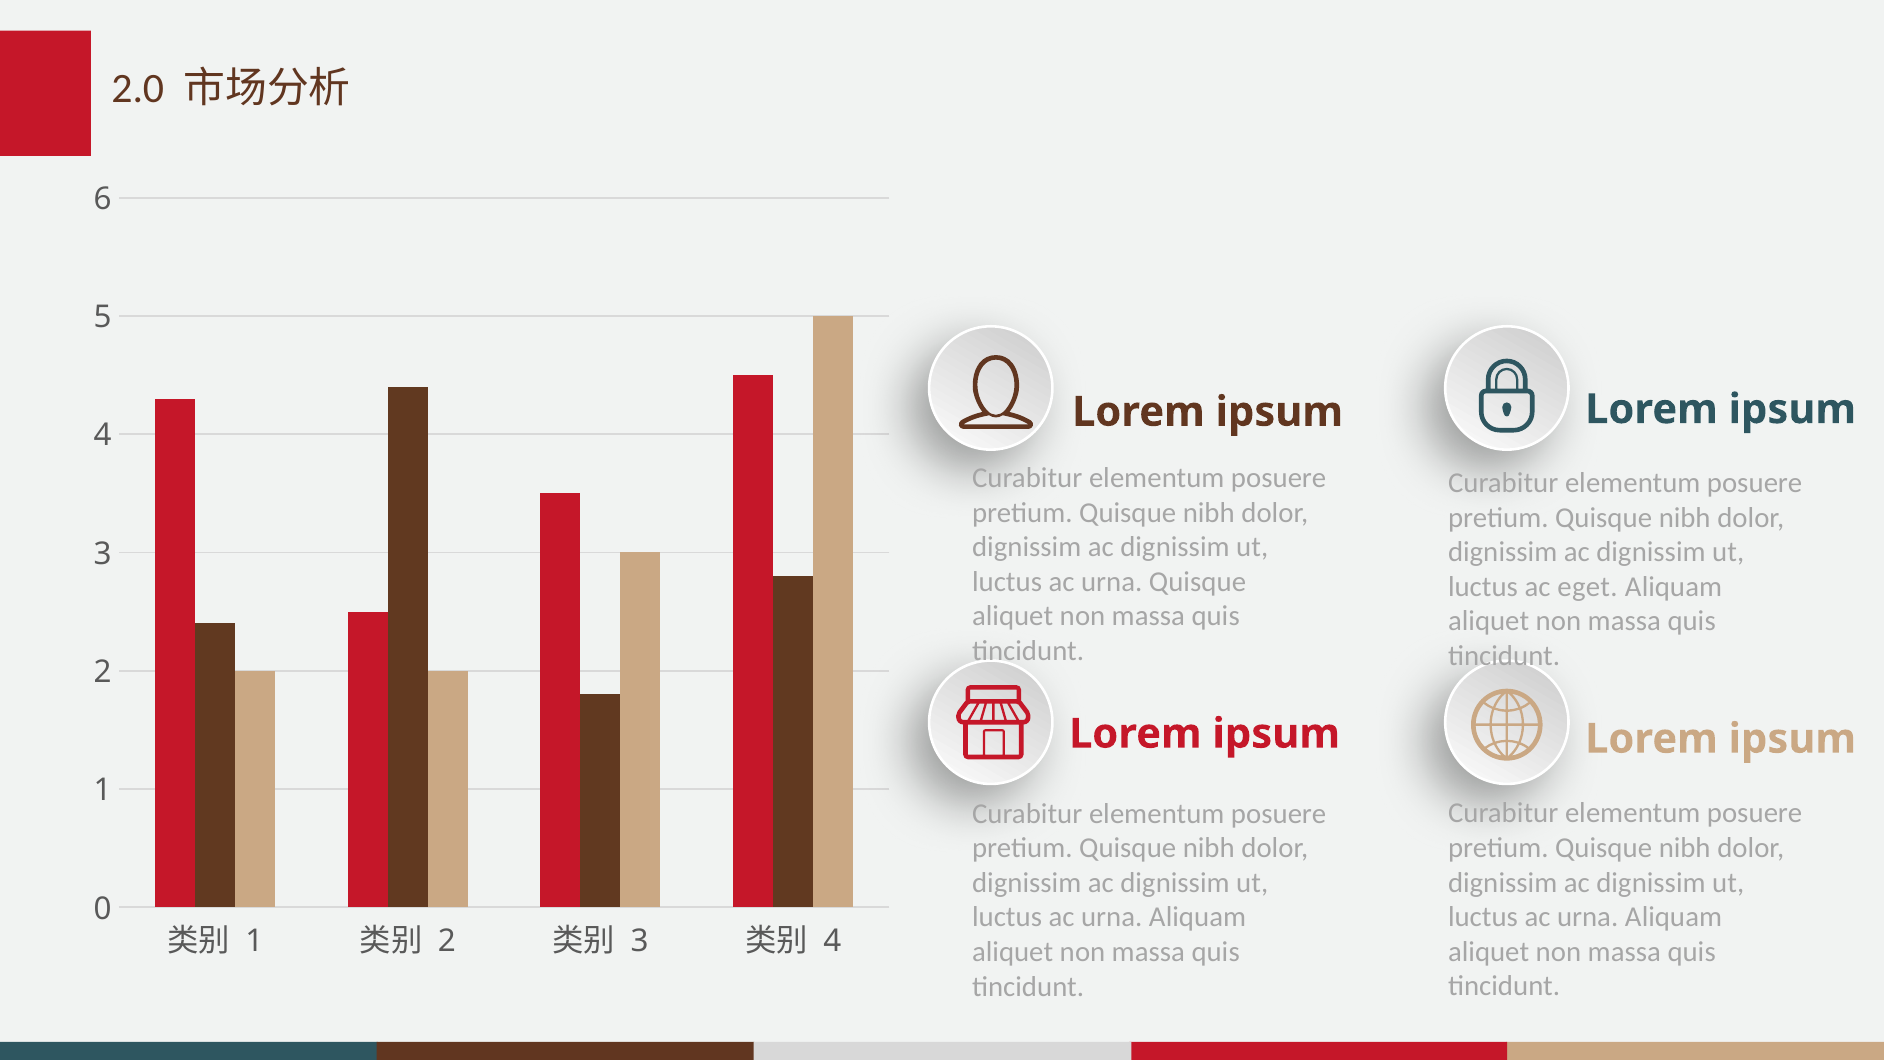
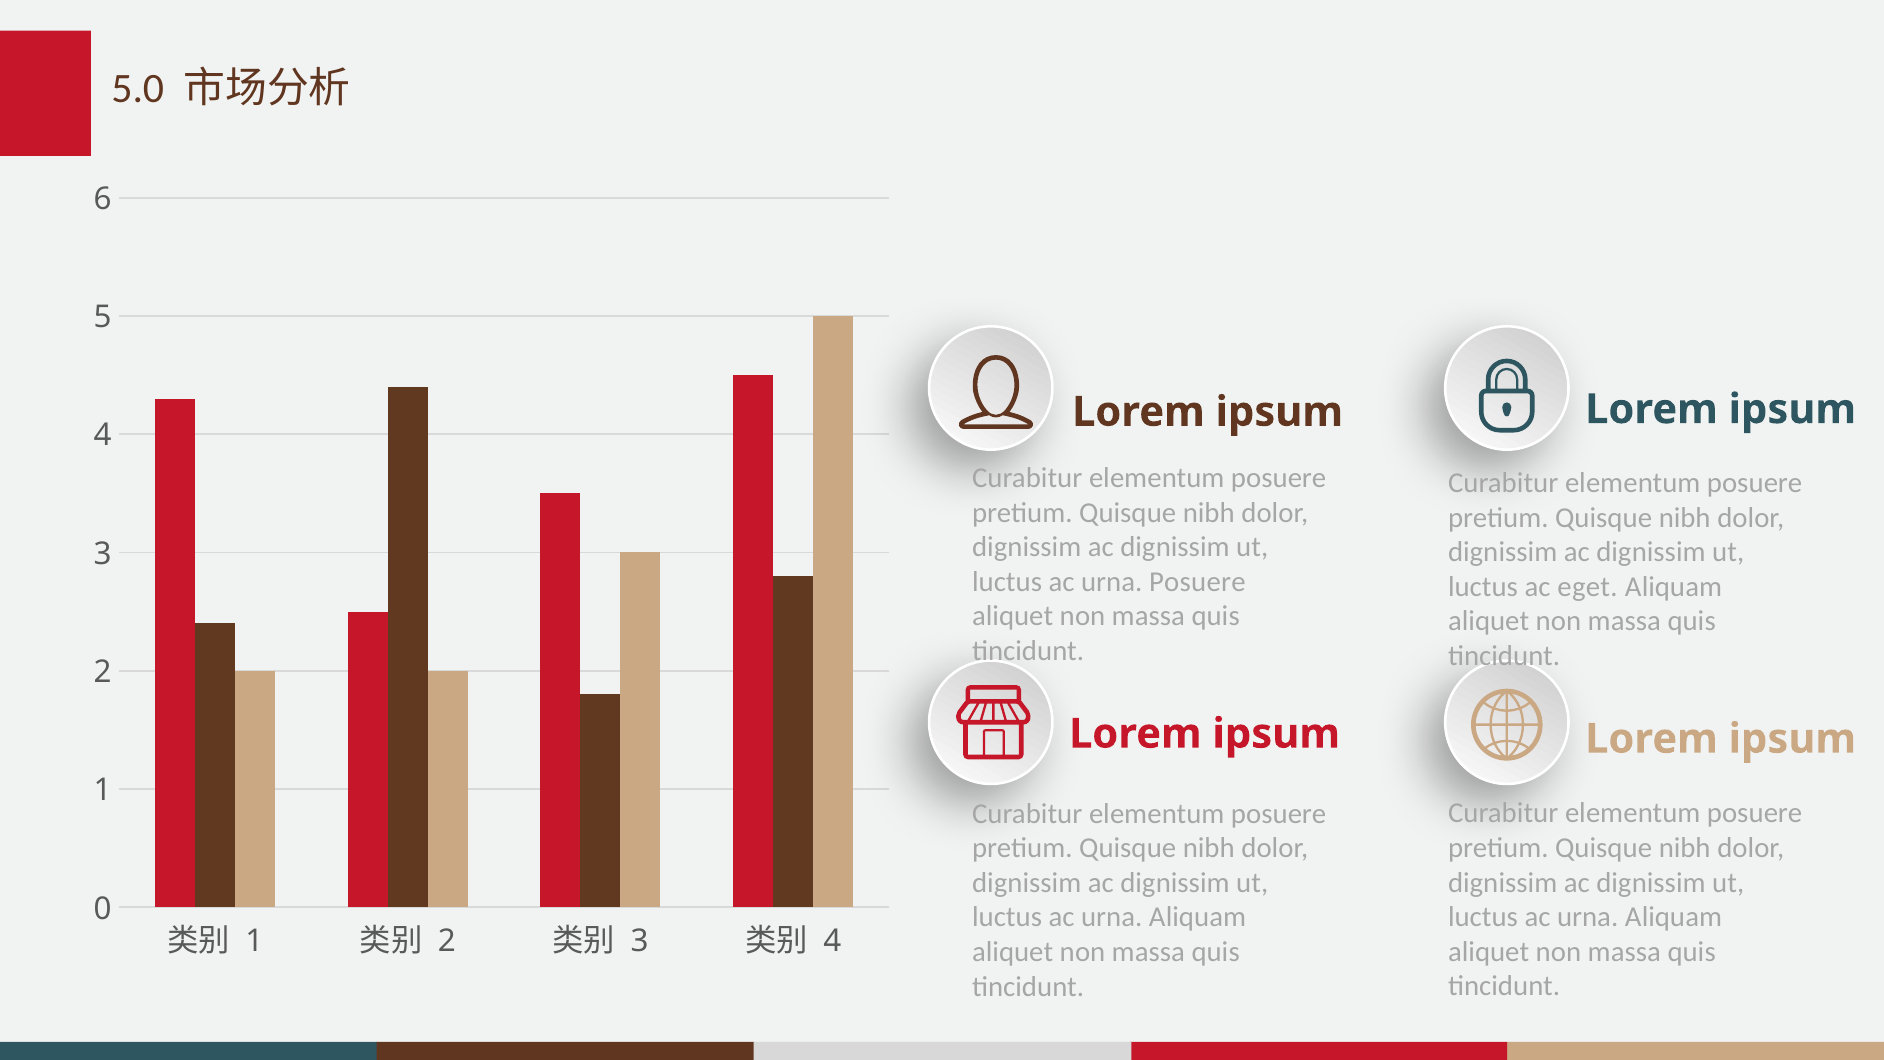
2.0: 2.0 -> 5.0
urna Quisque: Quisque -> Posuere
